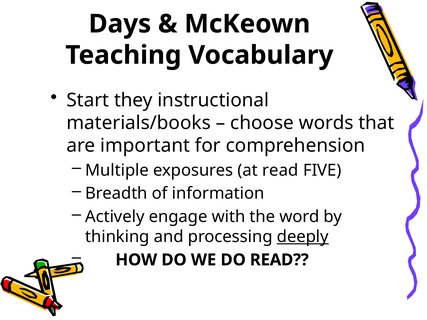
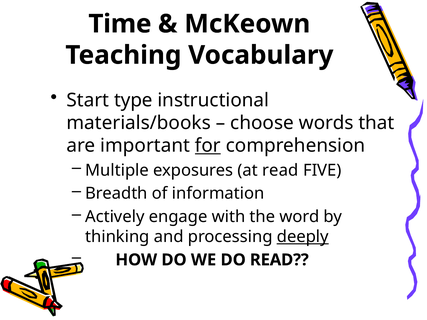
Days: Days -> Time
they: they -> type
for underline: none -> present
